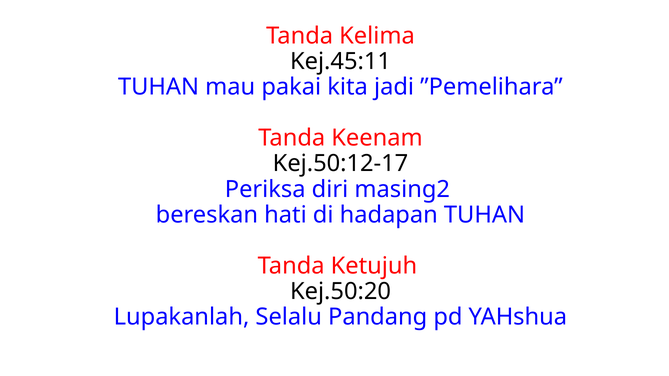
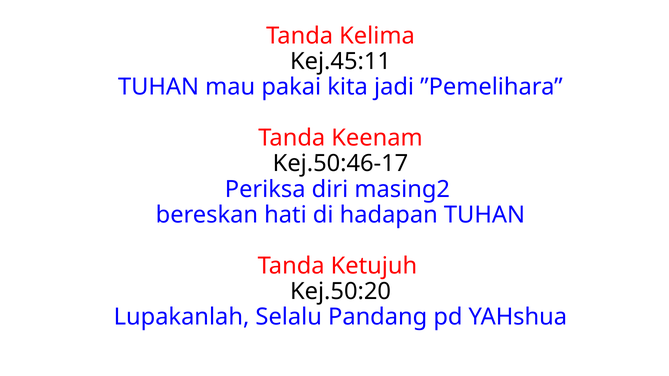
Kej.50:12-17: Kej.50:12-17 -> Kej.50:46-17
